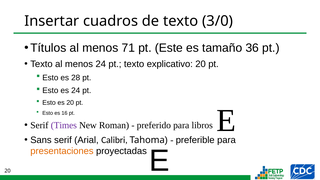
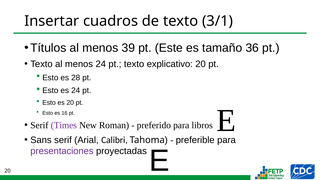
3/0: 3/0 -> 3/1
71: 71 -> 39
presentaciones colour: orange -> purple
